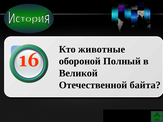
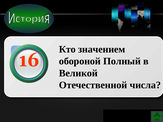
животные: животные -> значением
байта: байта -> числа
